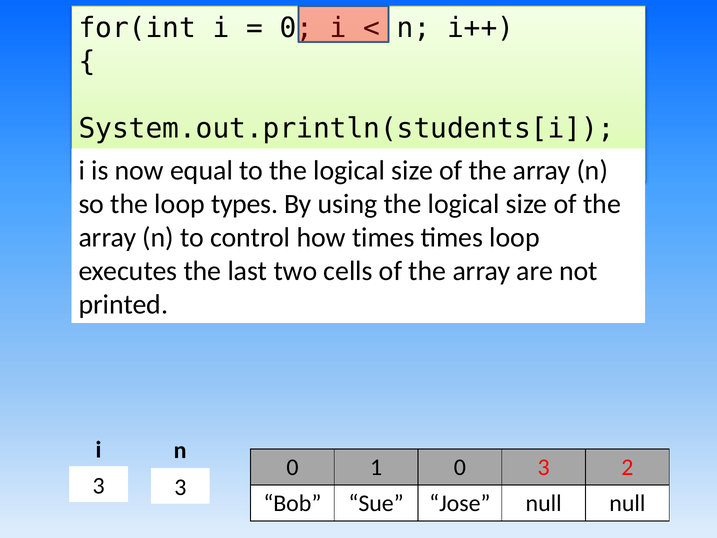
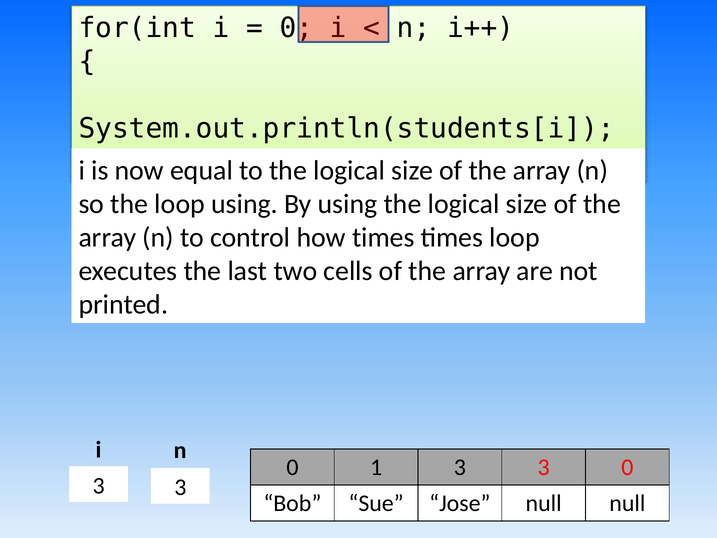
loop types: types -> using
1 0: 0 -> 3
3 2: 2 -> 0
